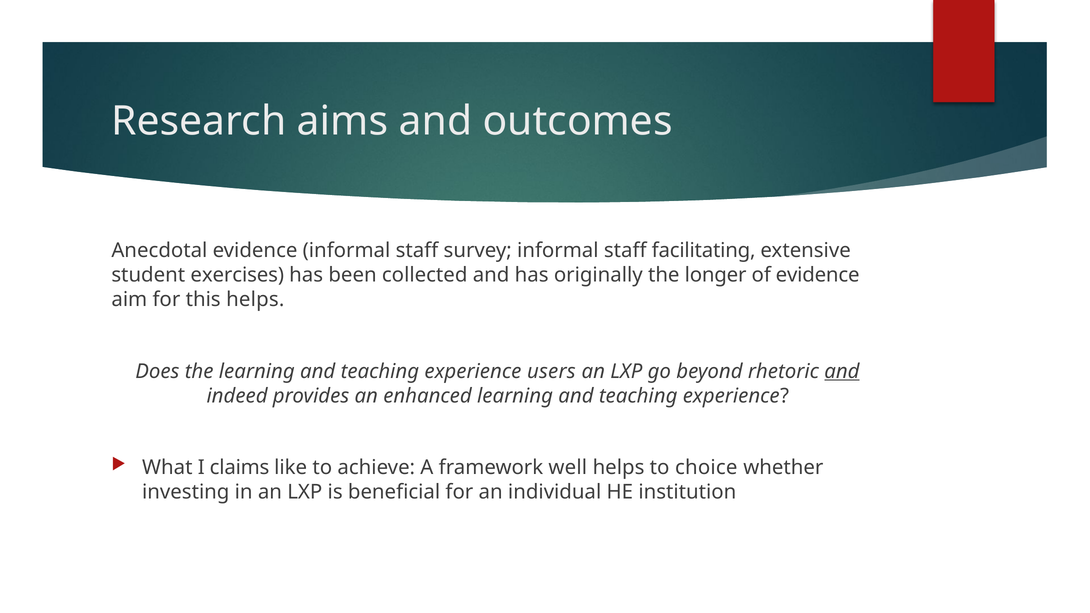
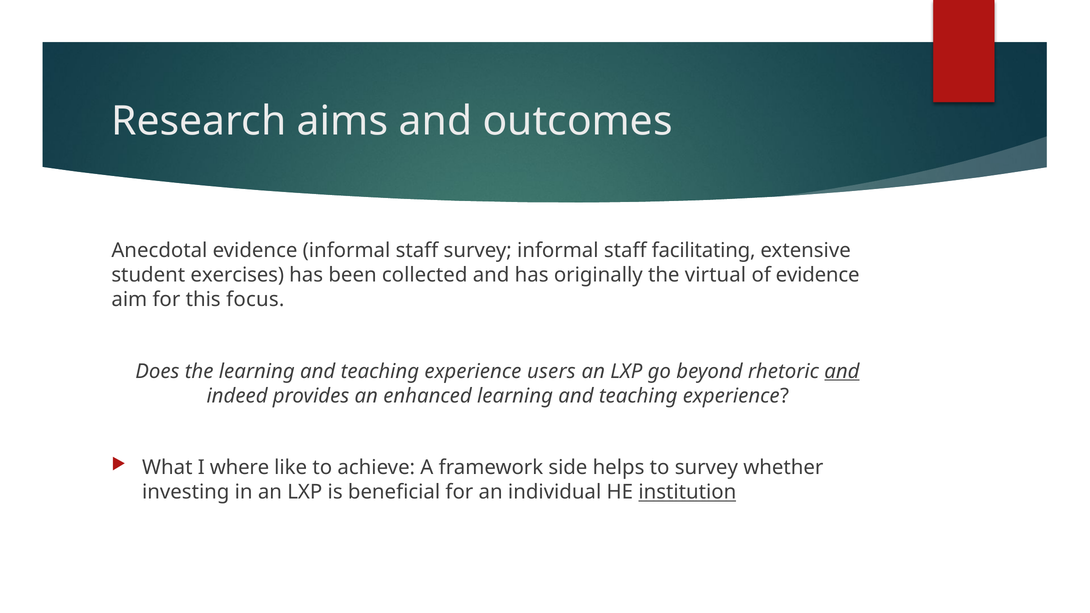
longer: longer -> virtual
this helps: helps -> focus
claims: claims -> where
well: well -> side
to choice: choice -> survey
institution underline: none -> present
